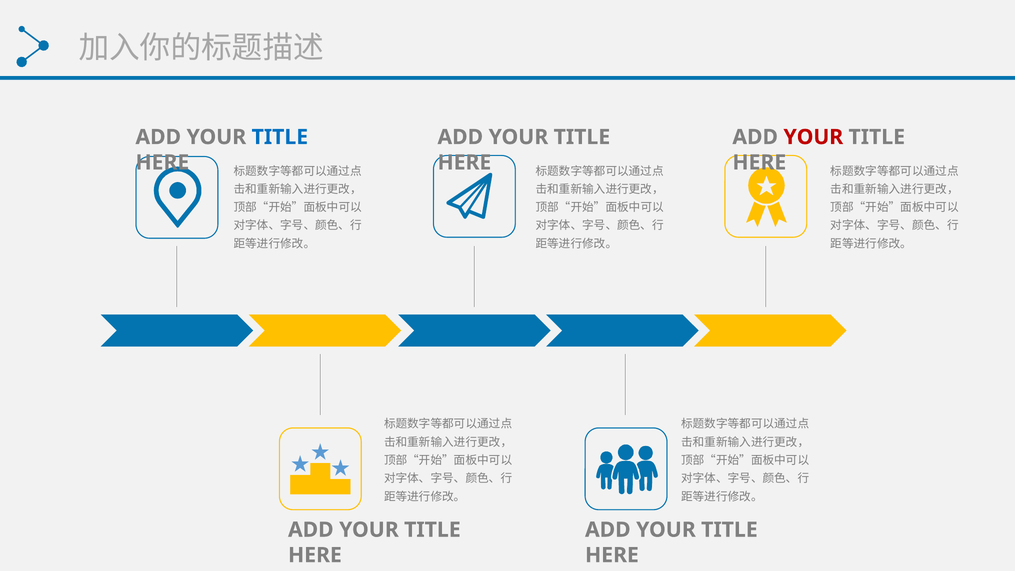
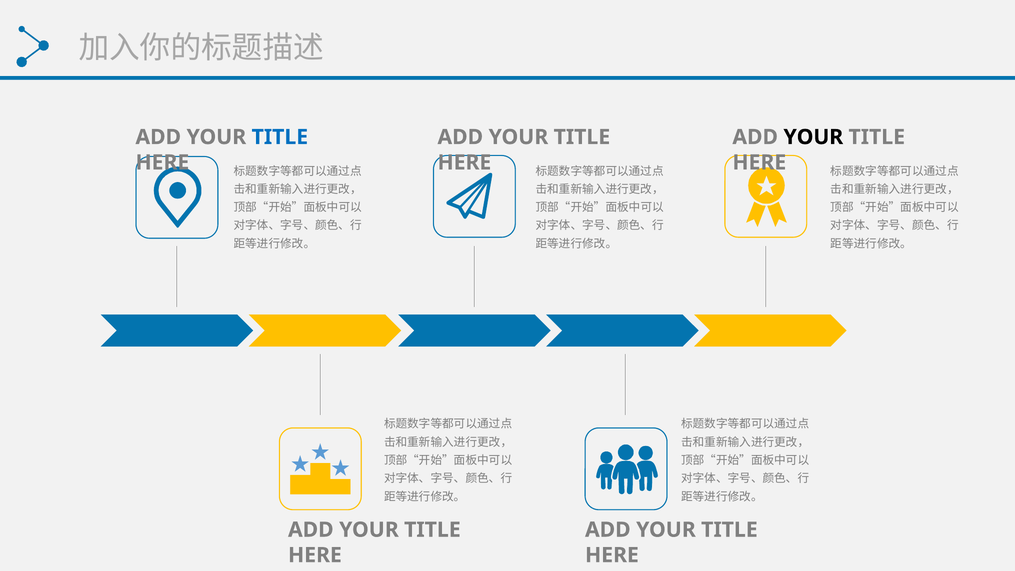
YOUR at (813, 137) colour: red -> black
